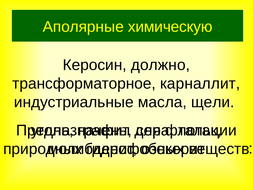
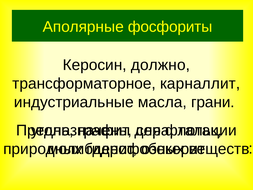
химическую: химическую -> фосфориты
щели: щели -> грани
